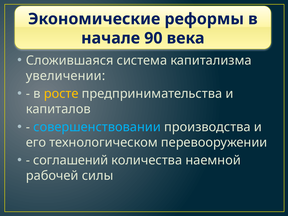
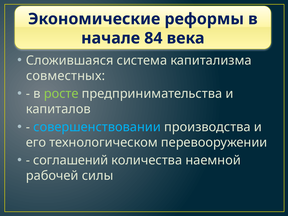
90: 90 -> 84
увеличении: увеличении -> совместных
росте colour: yellow -> light green
